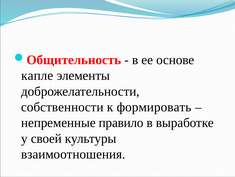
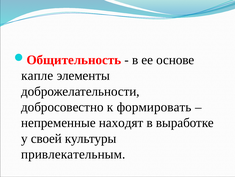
собственности: собственности -> добросовестно
правило: правило -> находят
взаимоотношения: взаимоотношения -> привлекательным
